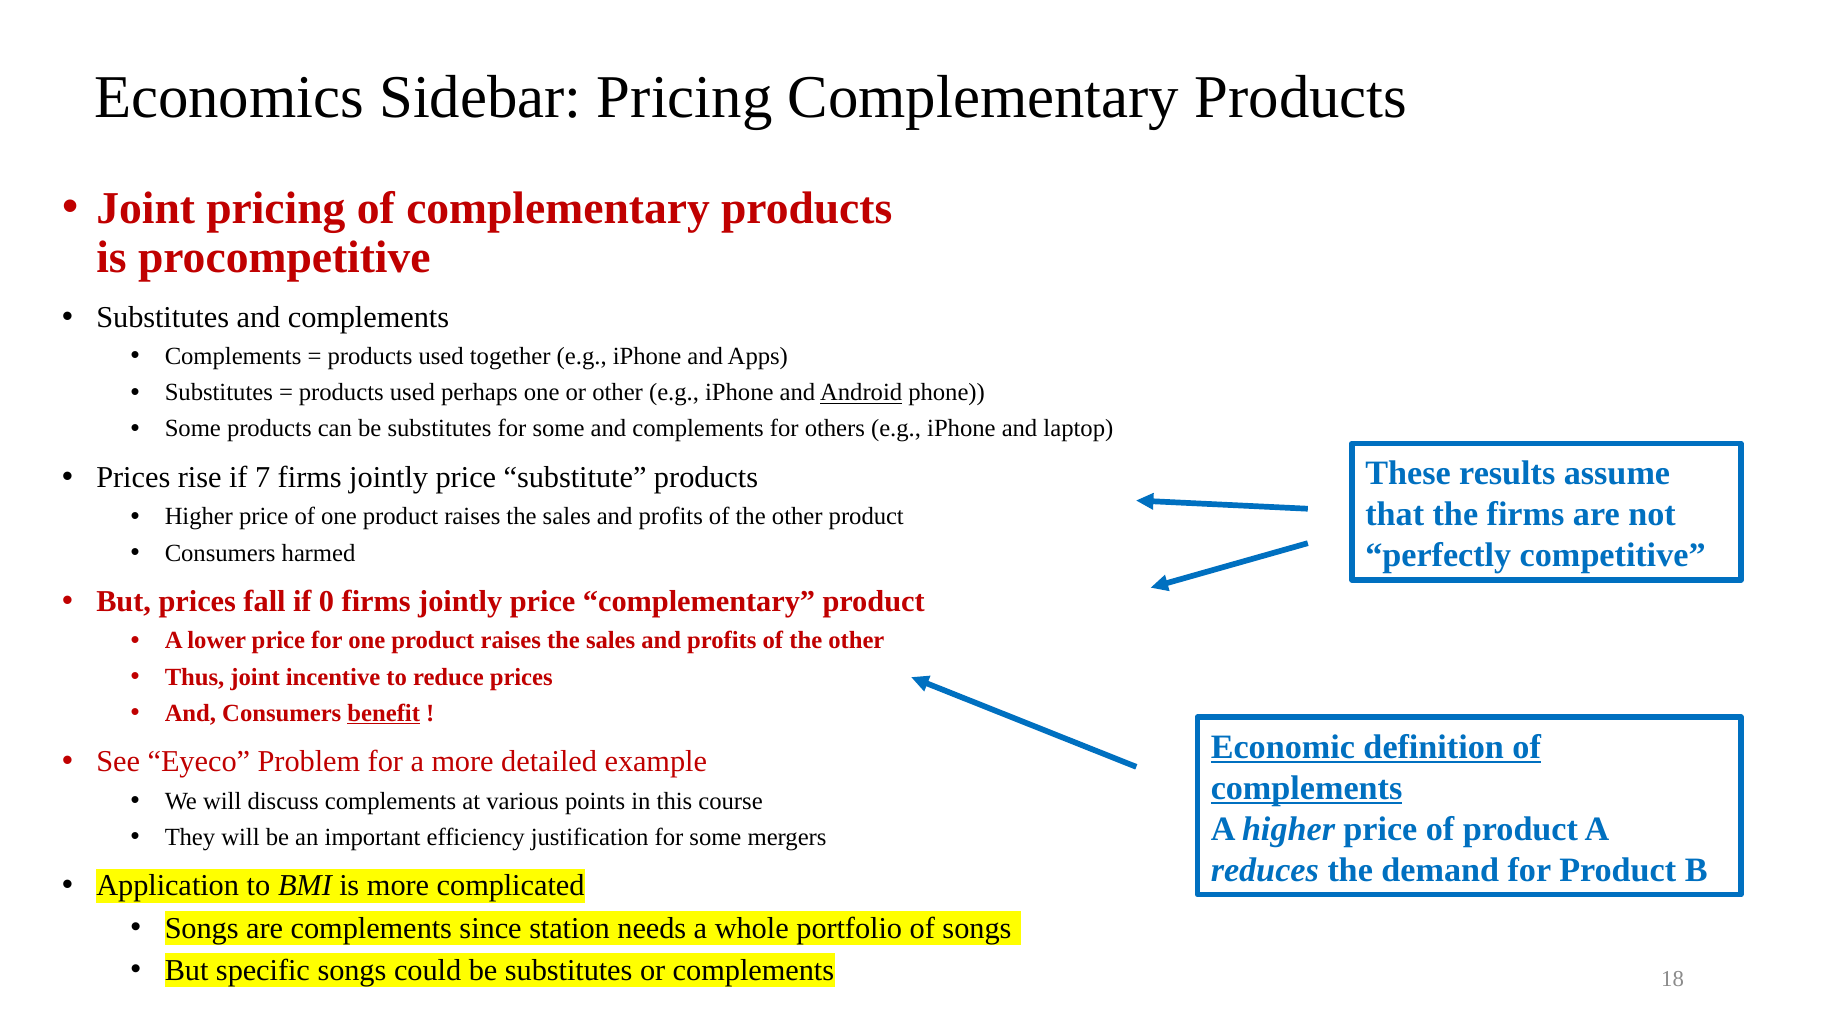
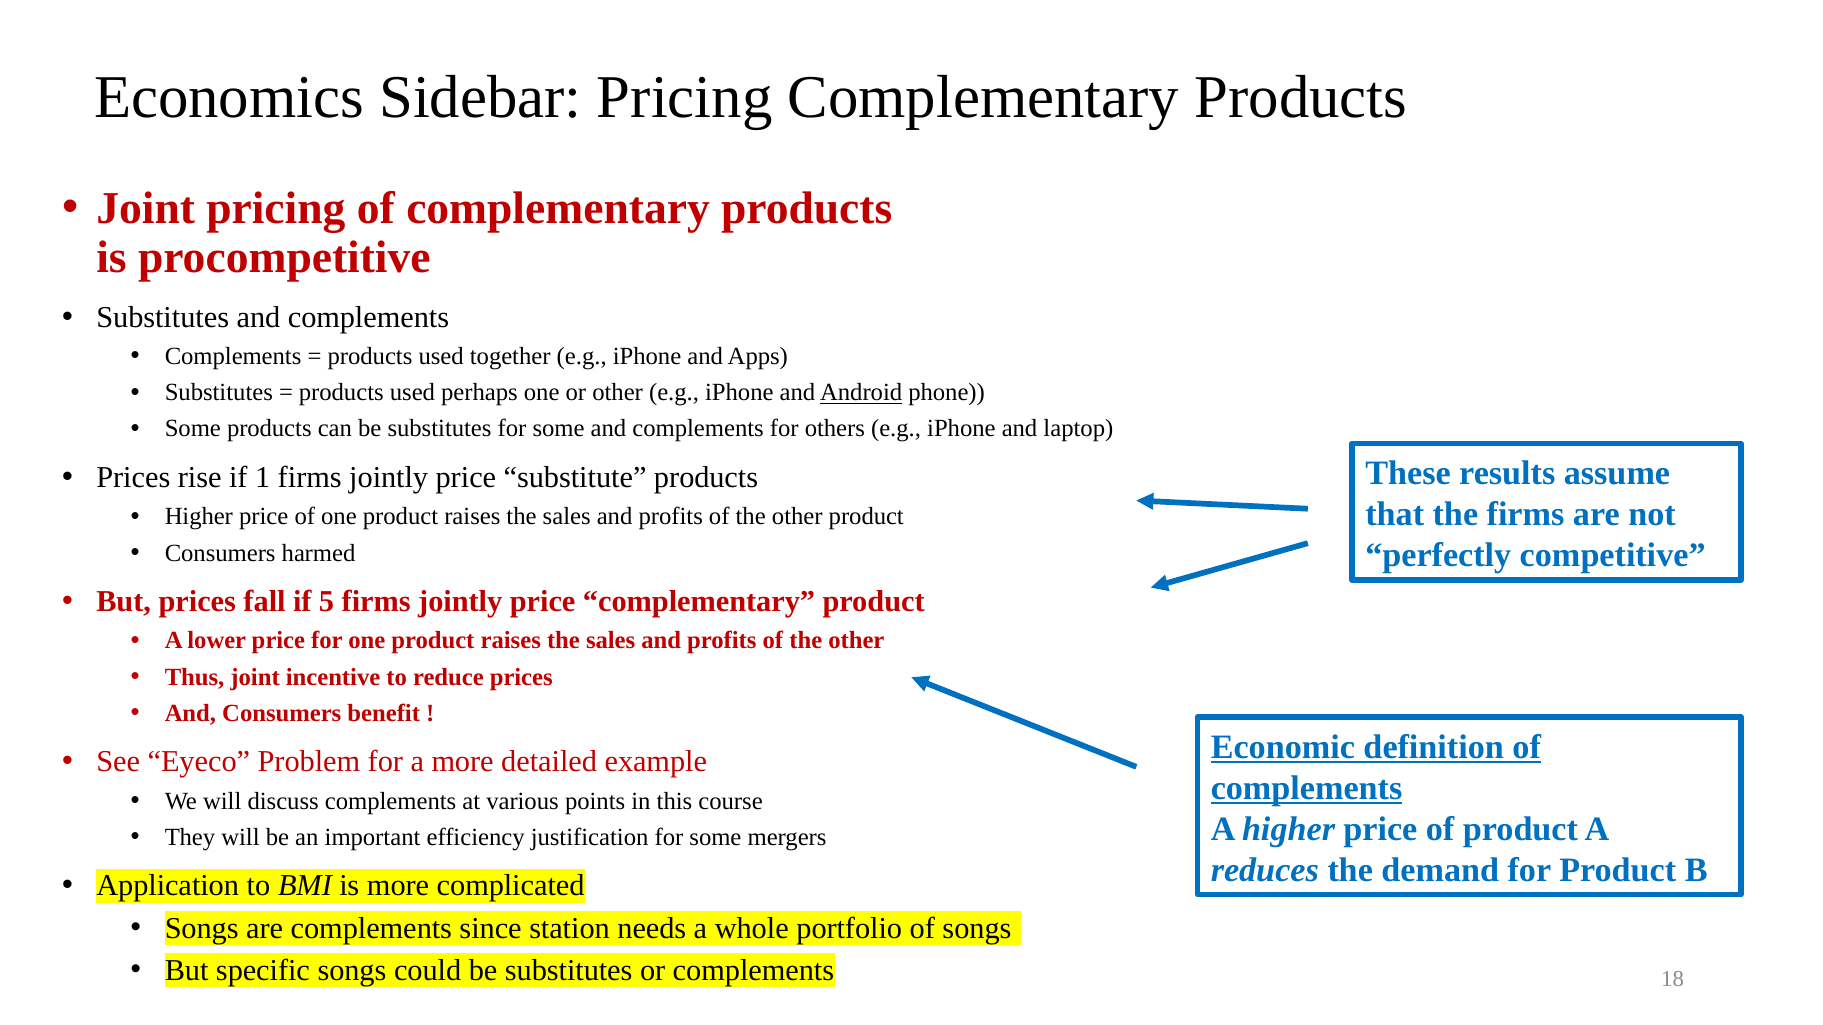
7: 7 -> 1
0: 0 -> 5
benefit underline: present -> none
